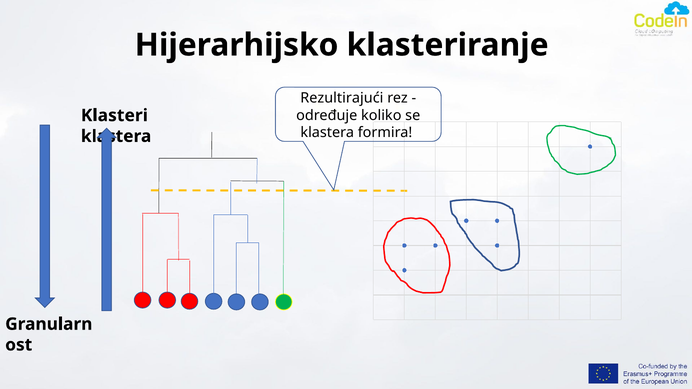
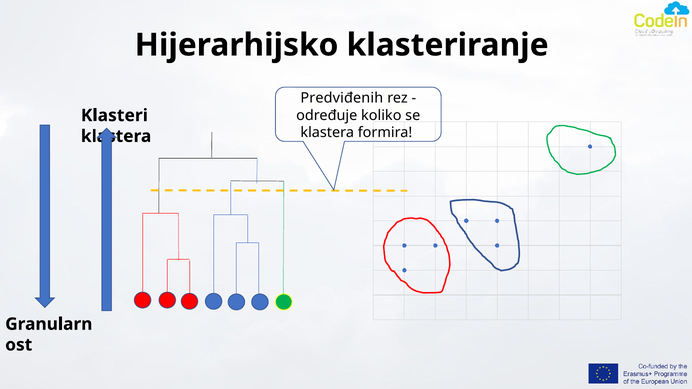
Rezultirajući: Rezultirajući -> Predviđenih
